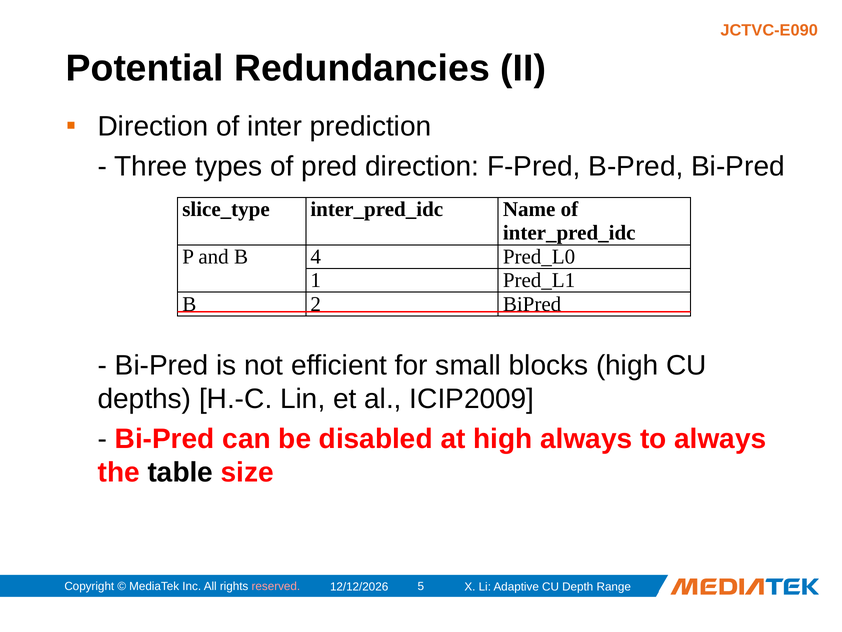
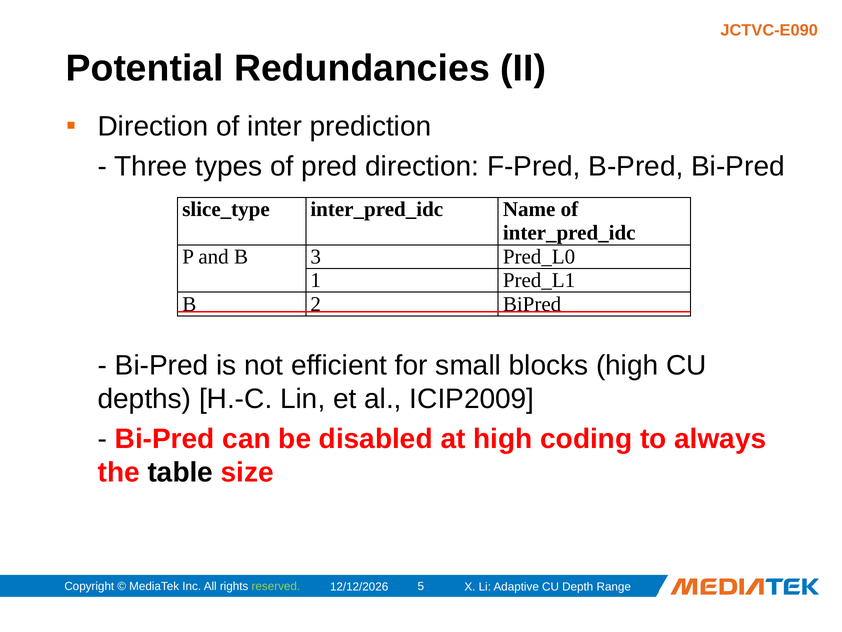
4: 4 -> 3
high always: always -> coding
reserved colour: pink -> light green
